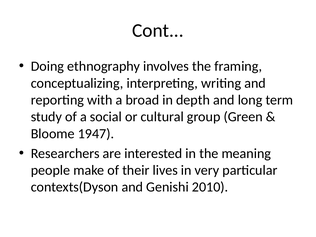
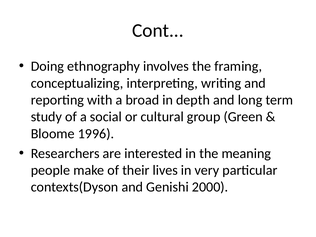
1947: 1947 -> 1996
2010: 2010 -> 2000
